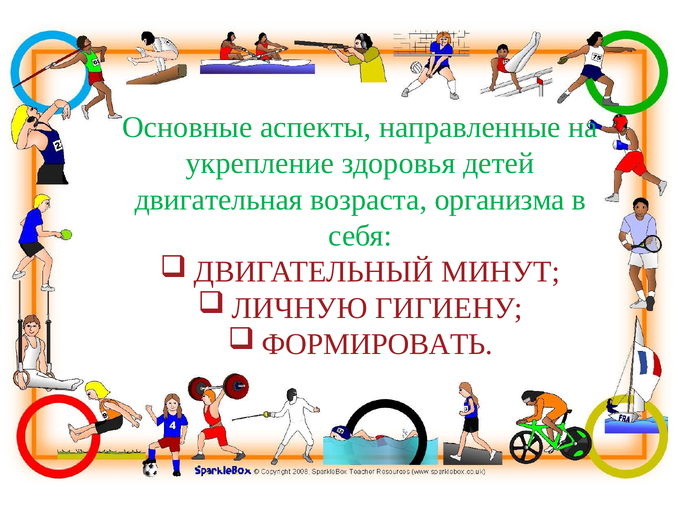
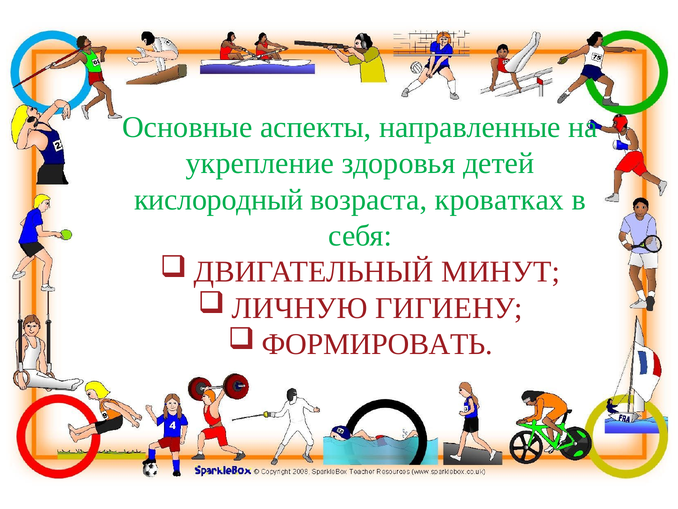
двигательная: двигательная -> кислородный
организма: организма -> кроватках
